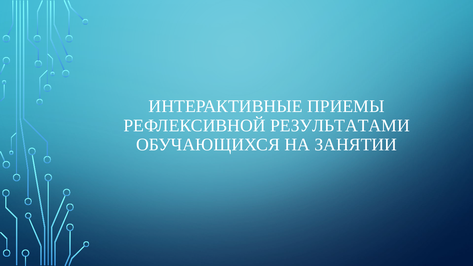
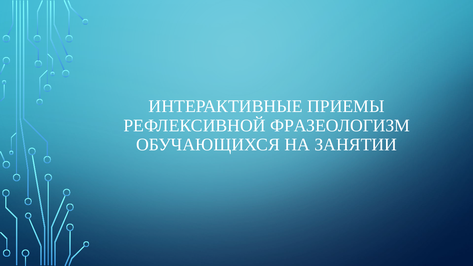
РЕЗУЛЬТАТАМИ: РЕЗУЛЬТАТАМИ -> ФРАЗЕОЛОГИЗМ
